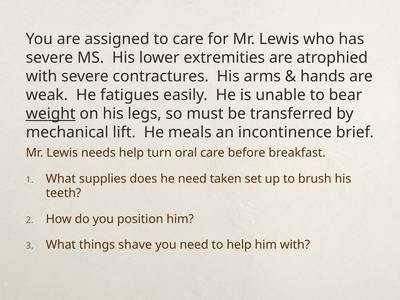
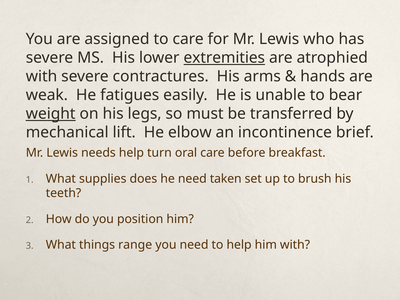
extremities underline: none -> present
meals: meals -> elbow
shave: shave -> range
